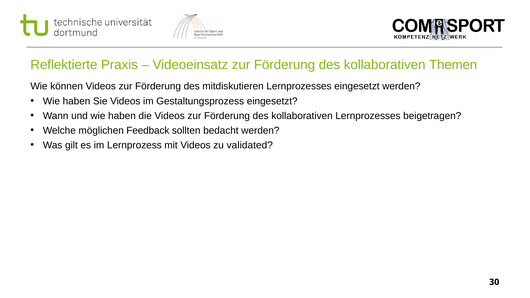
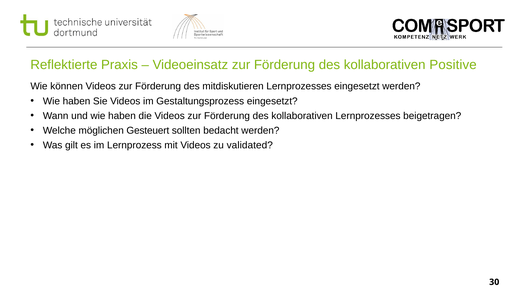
Themen: Themen -> Positive
Feedback: Feedback -> Gesteuert
